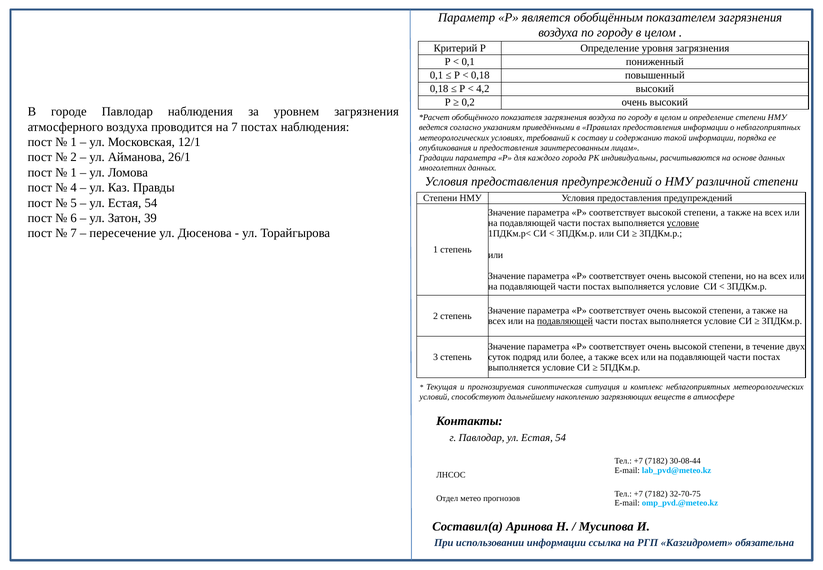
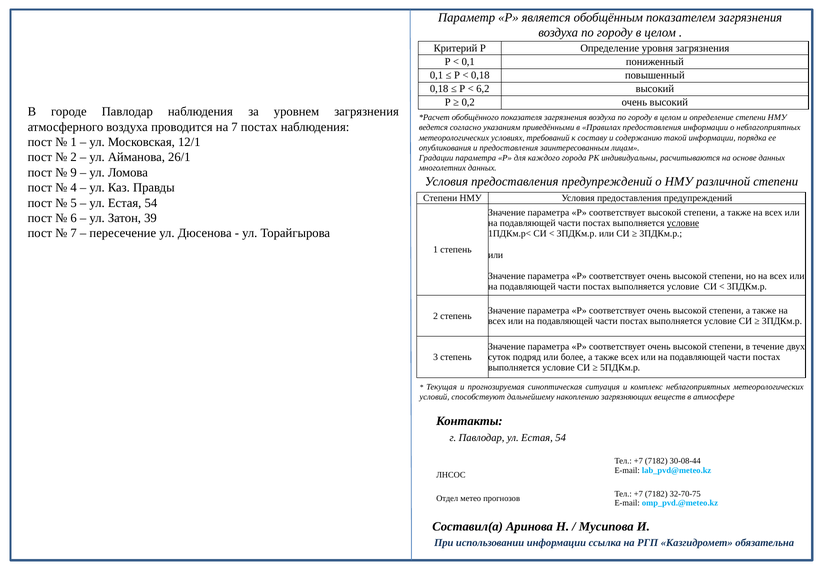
4,2: 4,2 -> 6,2
1 at (74, 172): 1 -> 9
подавляющей at (565, 321) underline: present -> none
